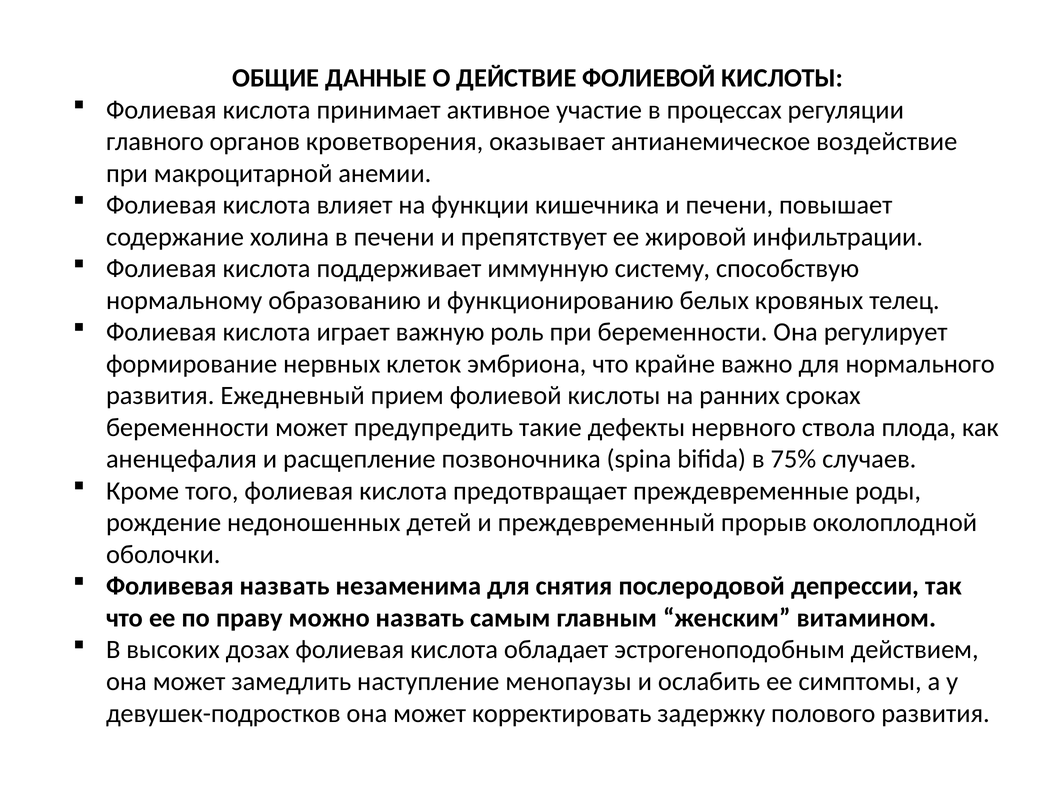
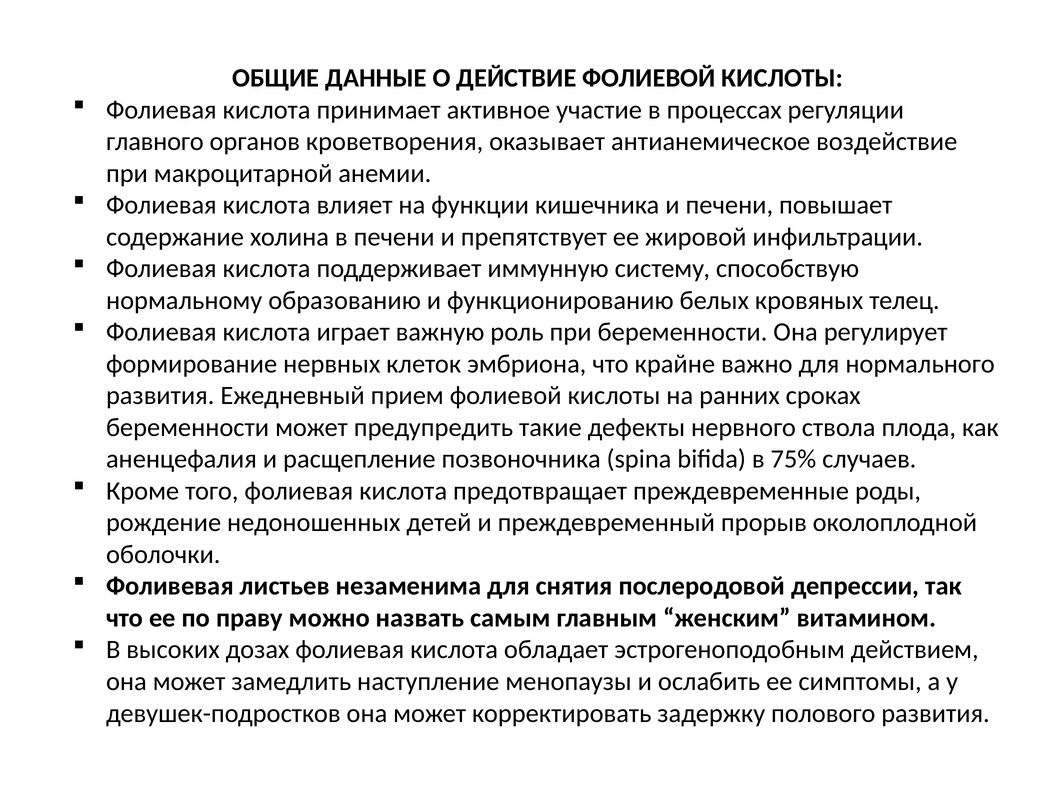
Фоливевая назвать: назвать -> листьев
